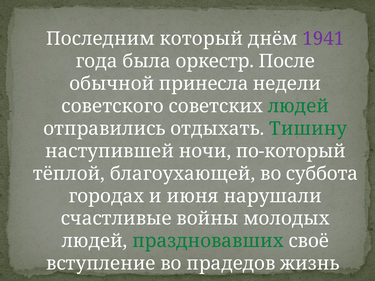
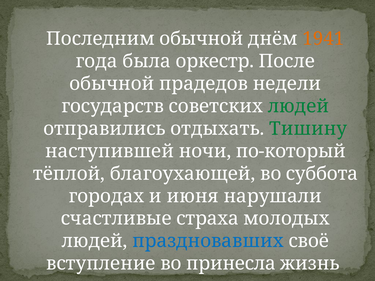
Последним который: который -> обычной
1941 colour: purple -> orange
принесла: принесла -> прадедов
советского: советского -> государств
войны: войны -> страха
праздновавших colour: green -> blue
прадедов: прадедов -> принесла
